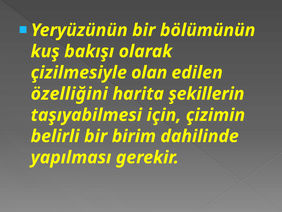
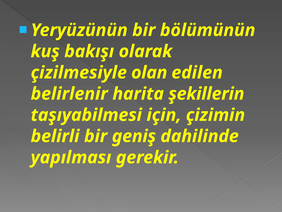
özelliğini: özelliğini -> belirlenir
birim: birim -> geniş
